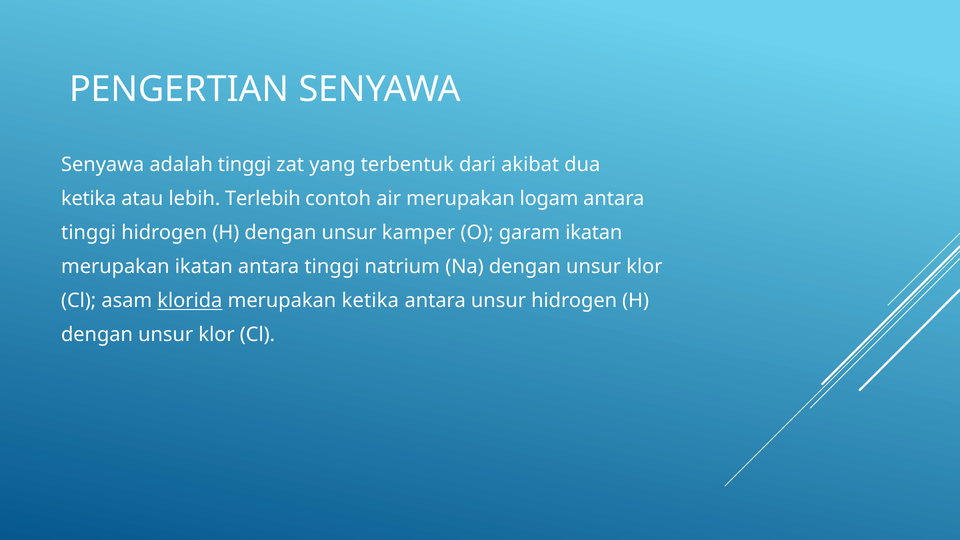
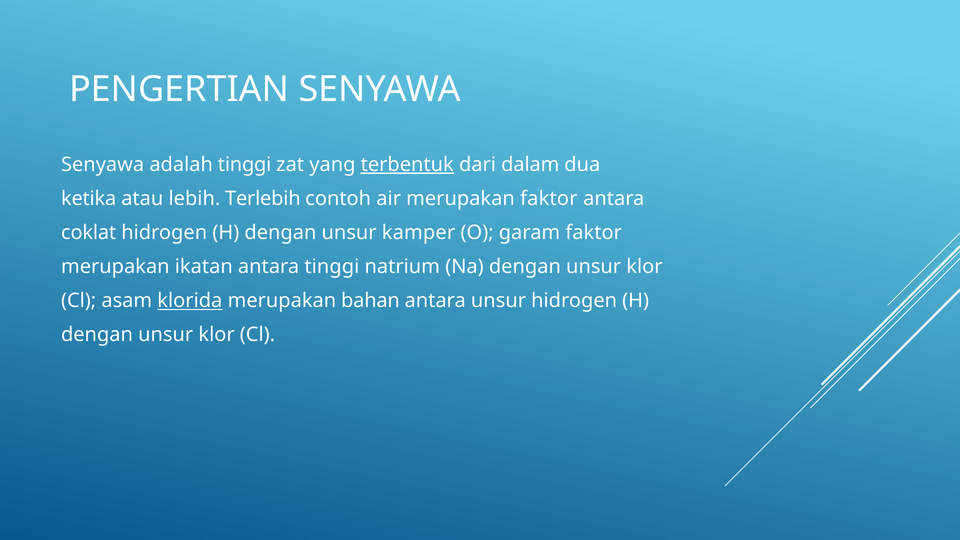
terbentuk underline: none -> present
akibat: akibat -> dalam
merupakan logam: logam -> faktor
tinggi at (89, 233): tinggi -> coklat
garam ikatan: ikatan -> faktor
merupakan ketika: ketika -> bahan
